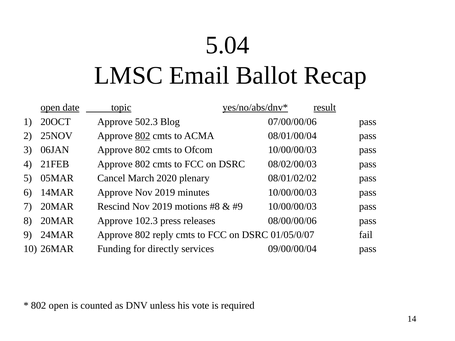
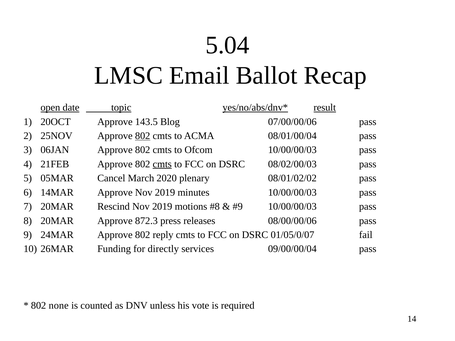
502.3: 502.3 -> 143.5
cmts at (162, 164) underline: none -> present
102.3: 102.3 -> 872.3
802 open: open -> none
